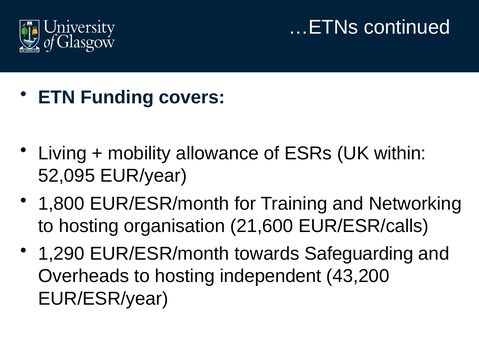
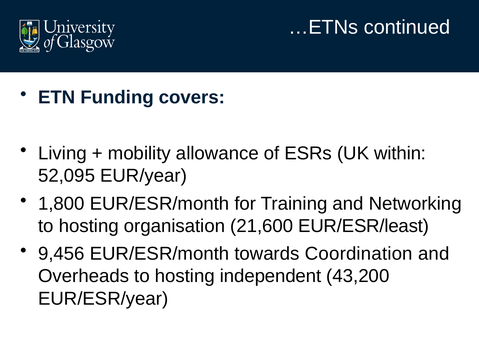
EUR/ESR/calls: EUR/ESR/calls -> EUR/ESR/least
1,290: 1,290 -> 9,456
Safeguarding: Safeguarding -> Coordination
